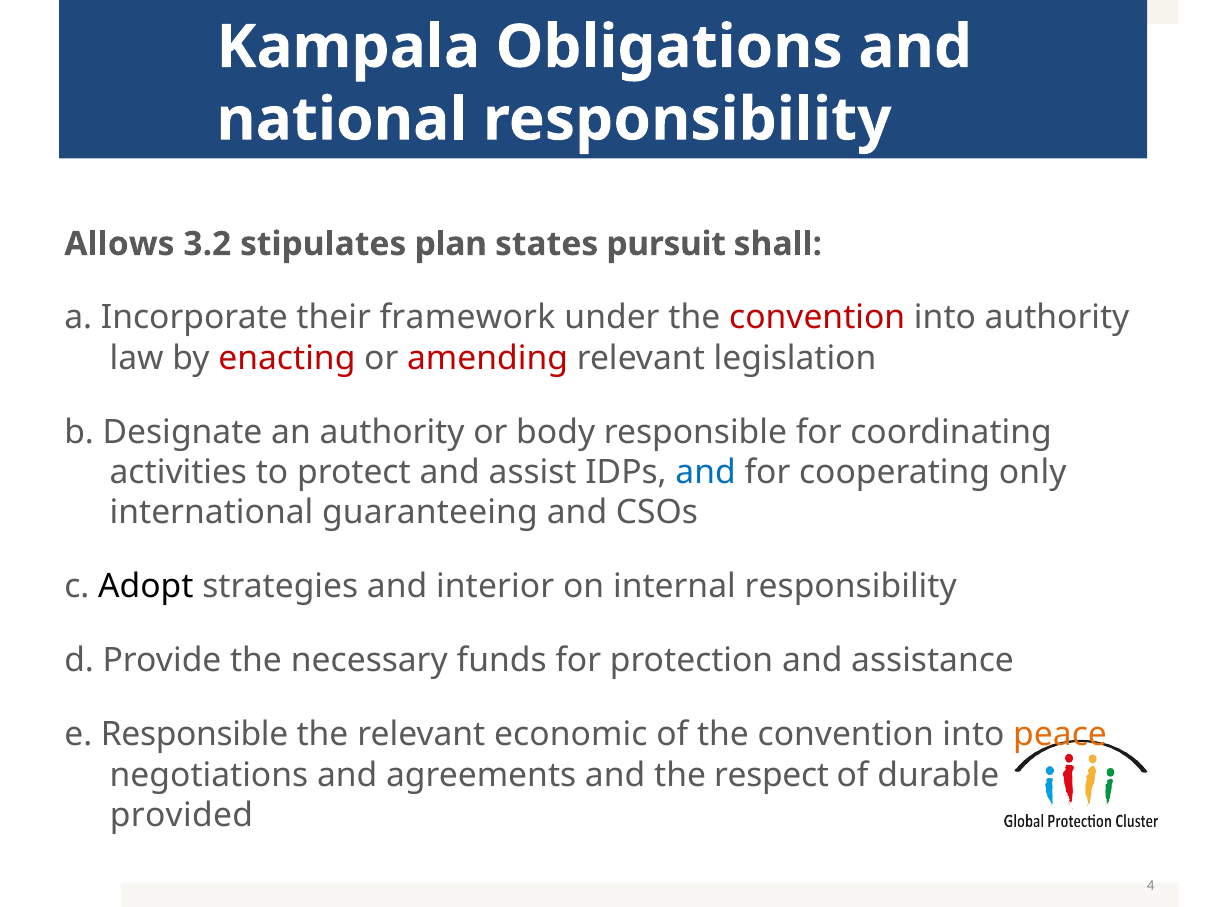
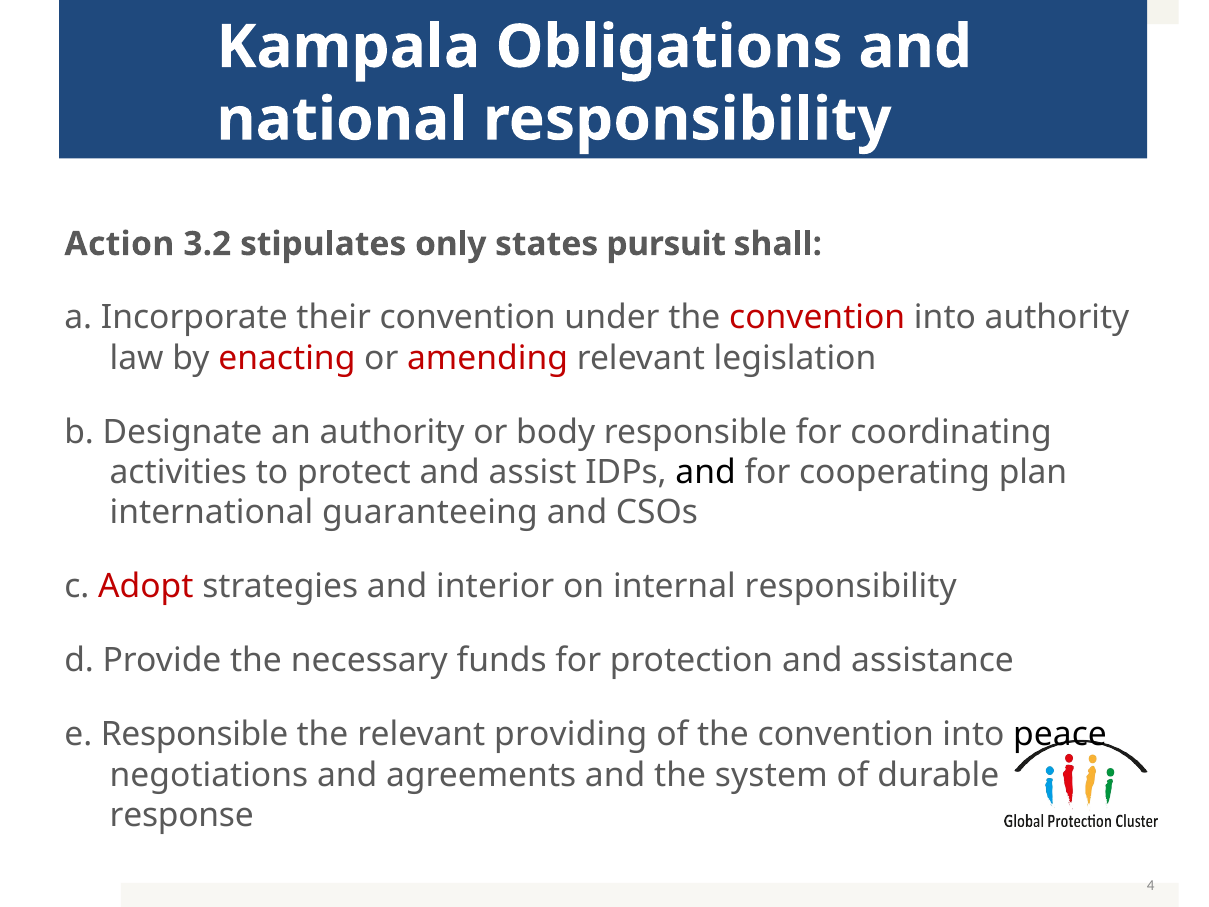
Allows: Allows -> Action
plan: plan -> only
their framework: framework -> convention
and at (706, 472) colour: blue -> black
only: only -> plan
Adopt colour: black -> red
economic: economic -> providing
peace colour: orange -> black
respect: respect -> system
provided: provided -> response
